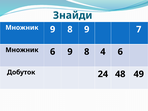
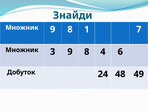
8 9: 9 -> 1
Множник 6: 6 -> 3
